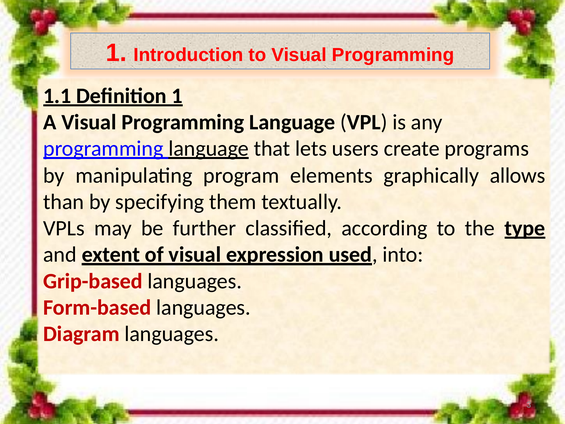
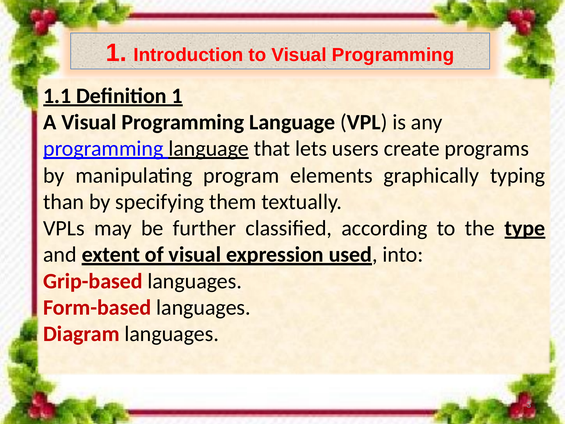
allows: allows -> typing
